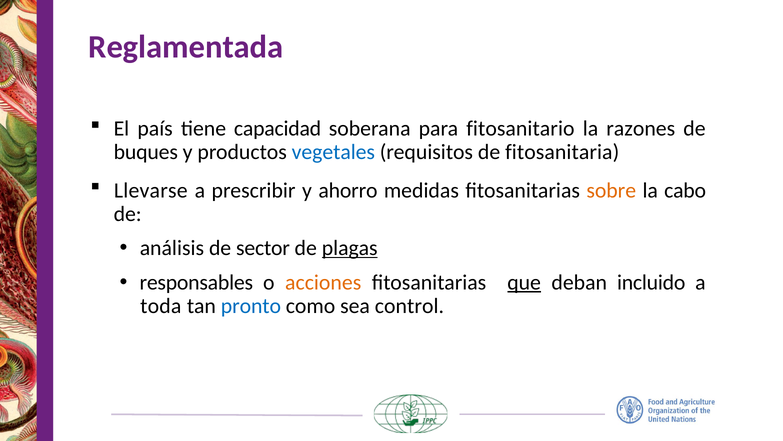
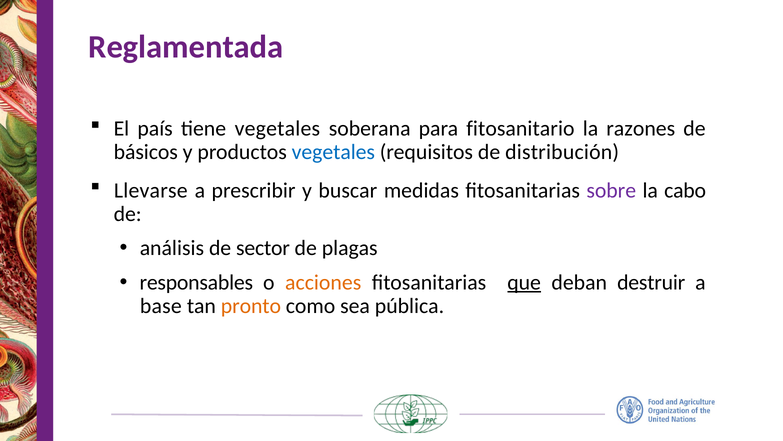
tiene capacidad: capacidad -> vegetales
buques: buques -> básicos
fitosanitaria: fitosanitaria -> distribución
ahorro: ahorro -> buscar
sobre colour: orange -> purple
plagas underline: present -> none
incluido: incluido -> destruir
toda: toda -> base
pronto colour: blue -> orange
control: control -> pública
